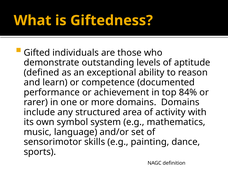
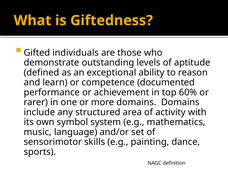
84%: 84% -> 60%
